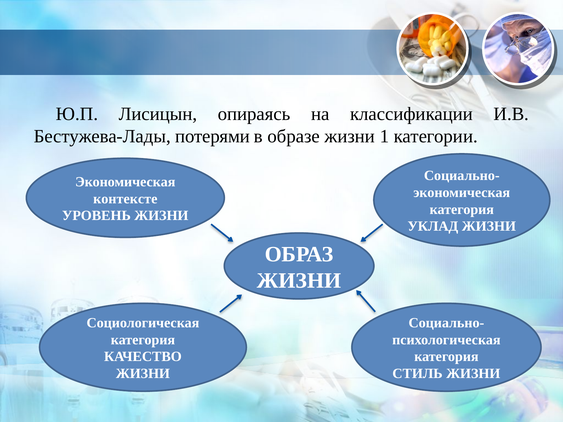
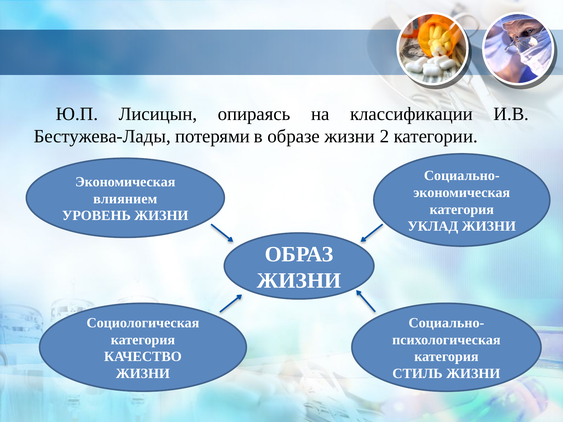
1: 1 -> 2
контексте: контексте -> влиянием
